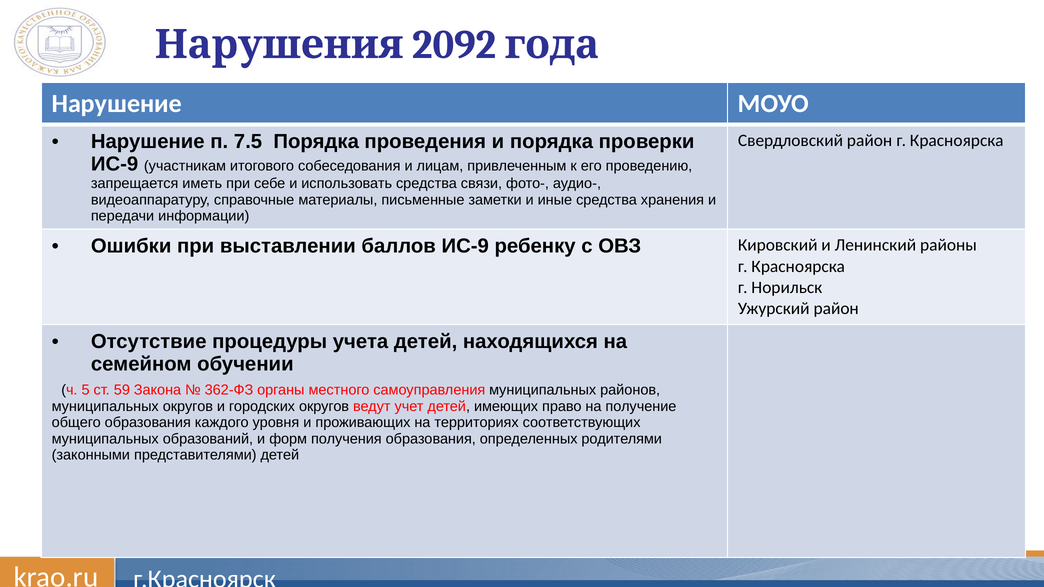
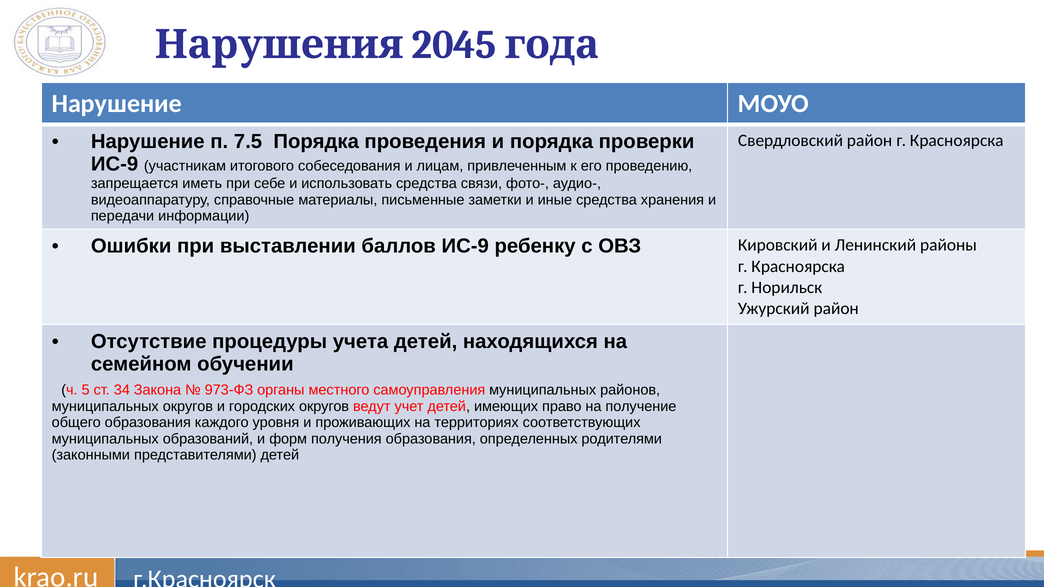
2092: 2092 -> 2045
59: 59 -> 34
362-ФЗ: 362-ФЗ -> 973-ФЗ
